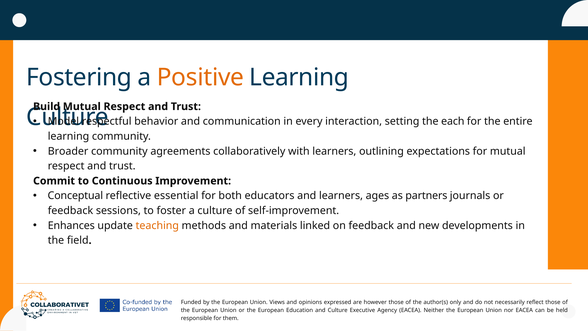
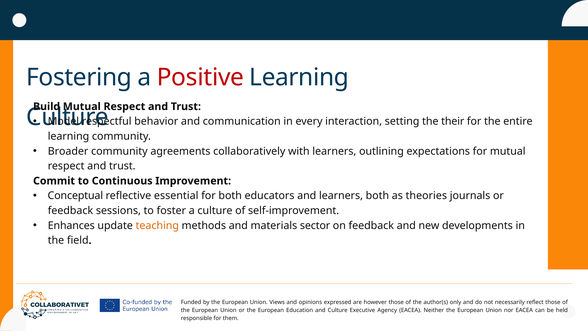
Positive colour: orange -> red
each: each -> their
learners ages: ages -> both
partners: partners -> theories
linked: linked -> sector
